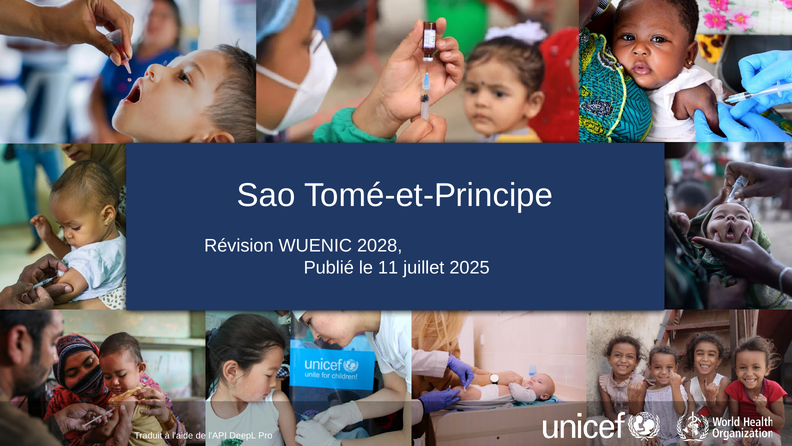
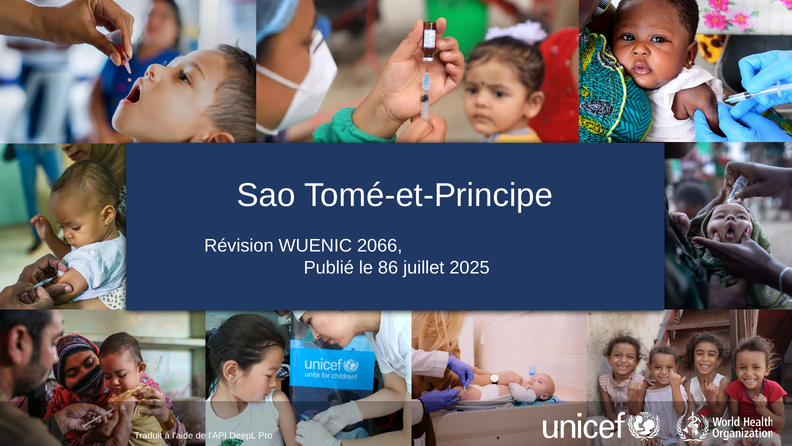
2028: 2028 -> 2066
11: 11 -> 86
